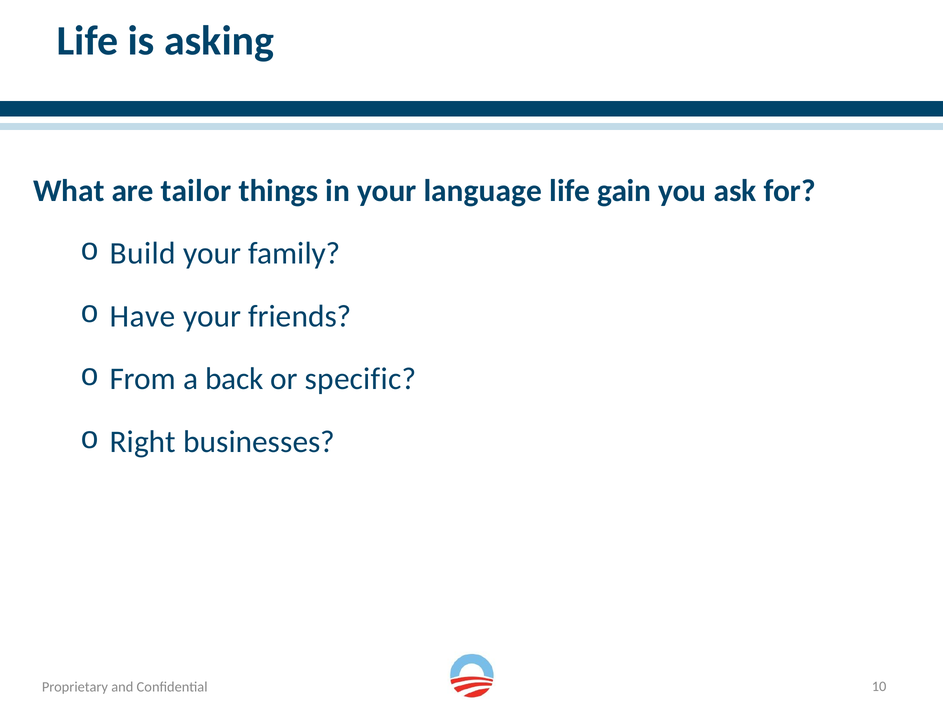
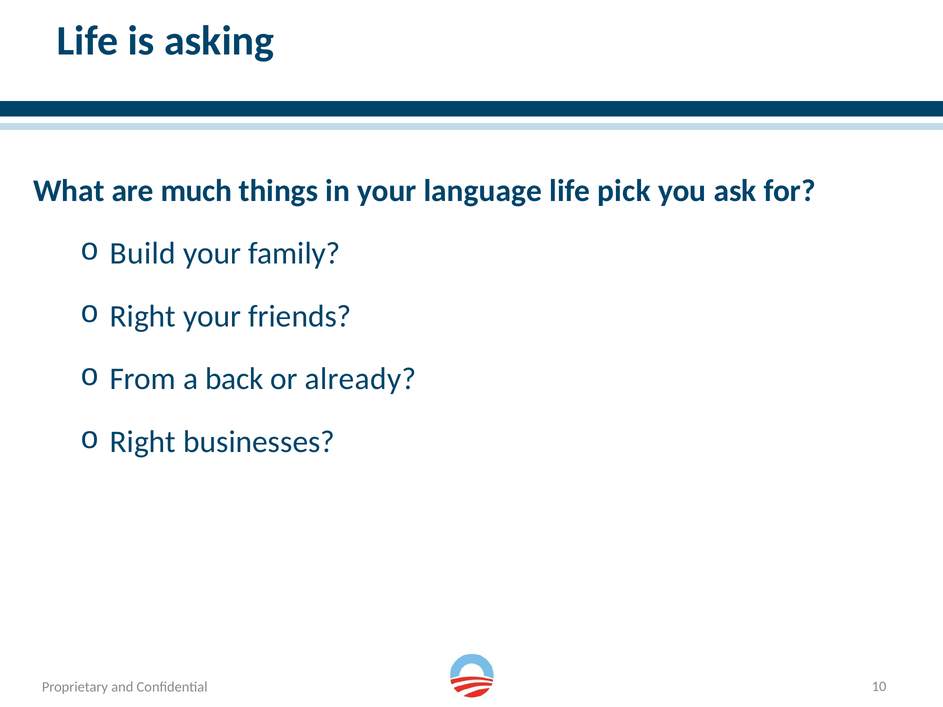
tailor: tailor -> much
gain: gain -> pick
Have at (143, 316): Have -> Right
specific: specific -> already
